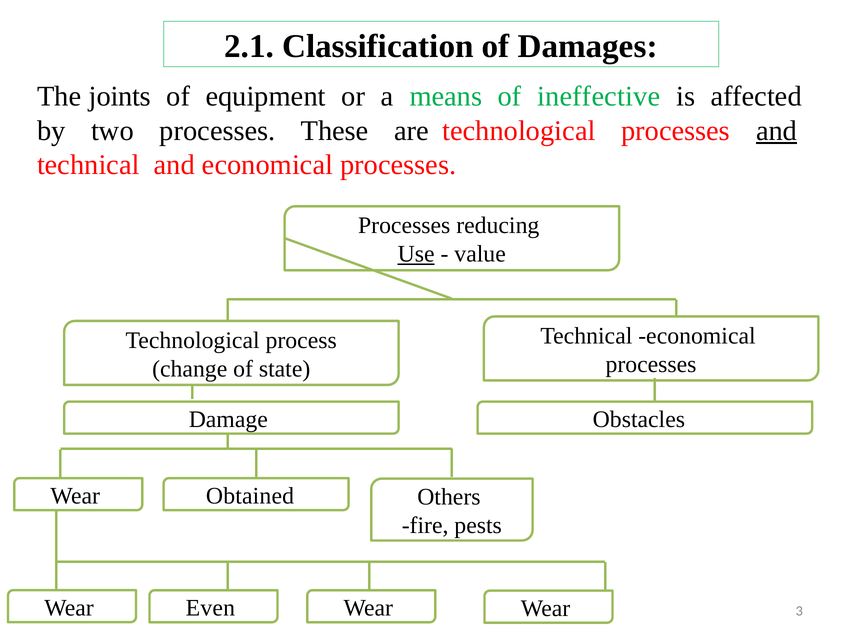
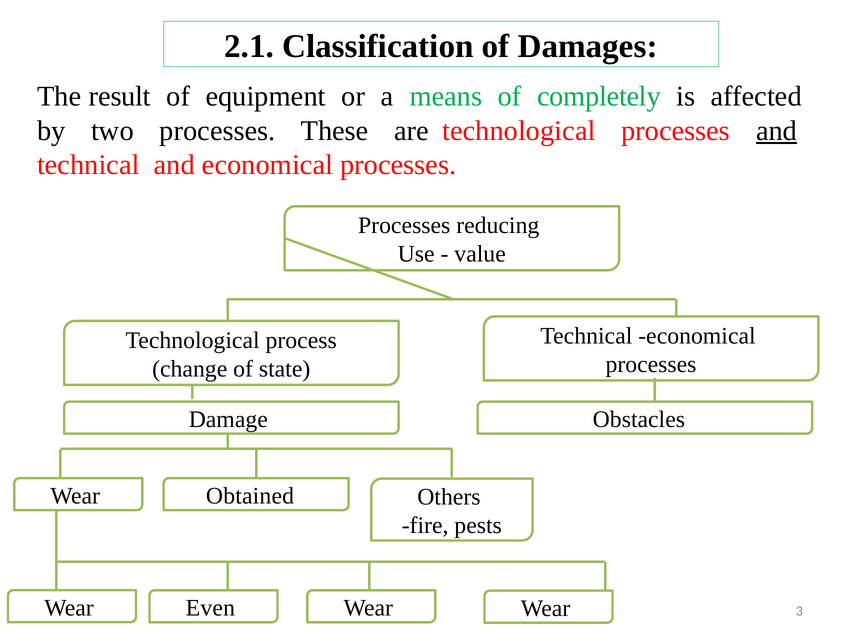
joints: joints -> result
ineffective: ineffective -> completely
Use underline: present -> none
